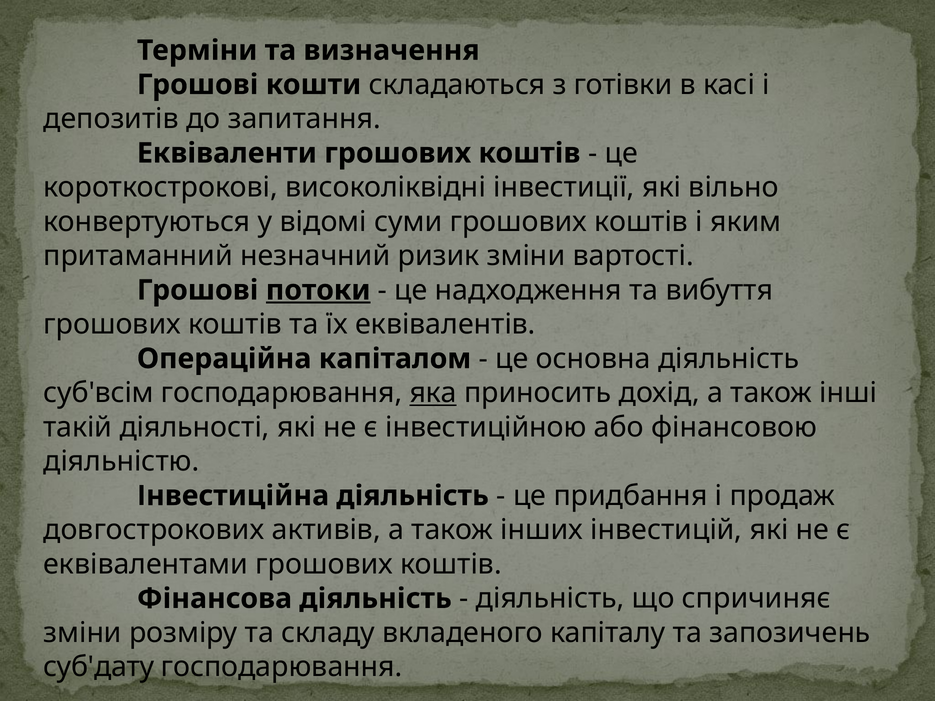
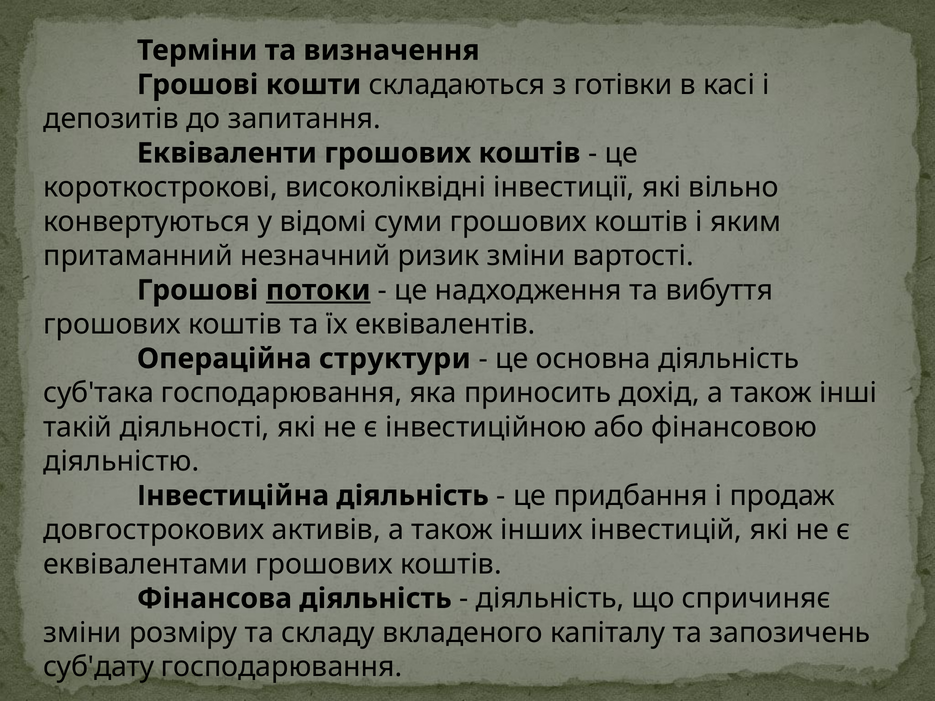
капіталом: капіталом -> структури
суб'всім: суб'всім -> суб'така
яка underline: present -> none
